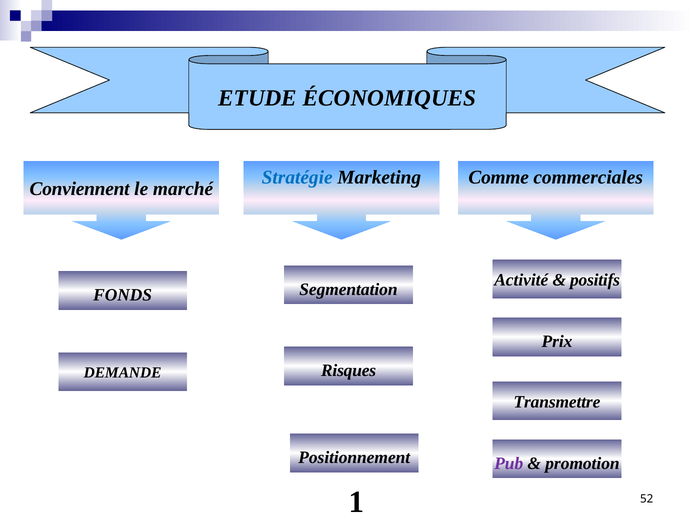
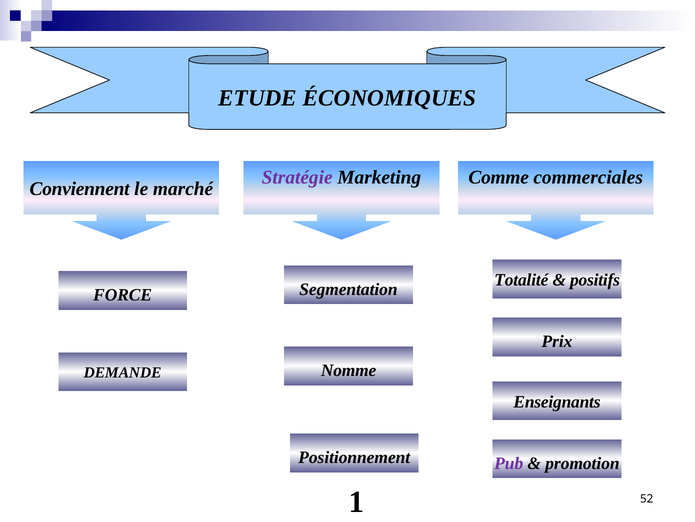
Stratégie colour: blue -> purple
Activité: Activité -> Totalité
FONDS: FONDS -> FORCE
Risques: Risques -> Nomme
Transmettre: Transmettre -> Enseignants
